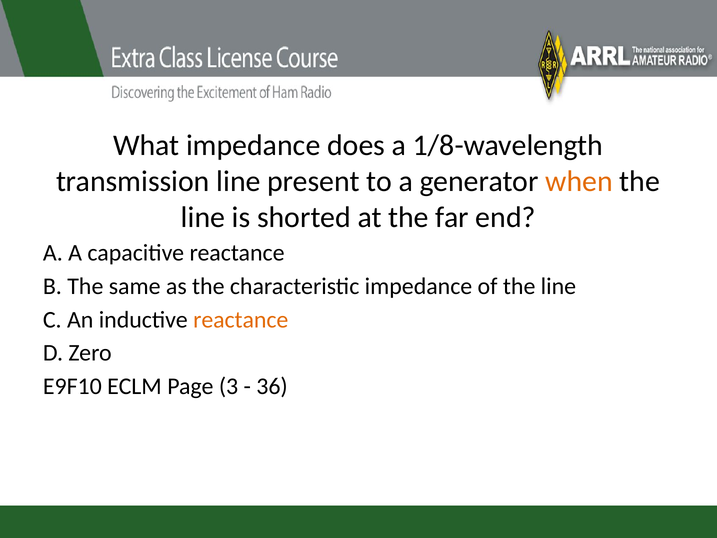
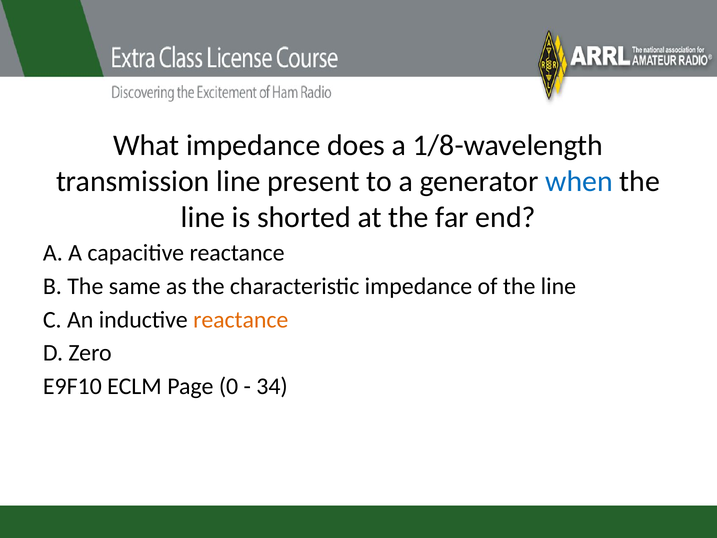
when colour: orange -> blue
3: 3 -> 0
36: 36 -> 34
